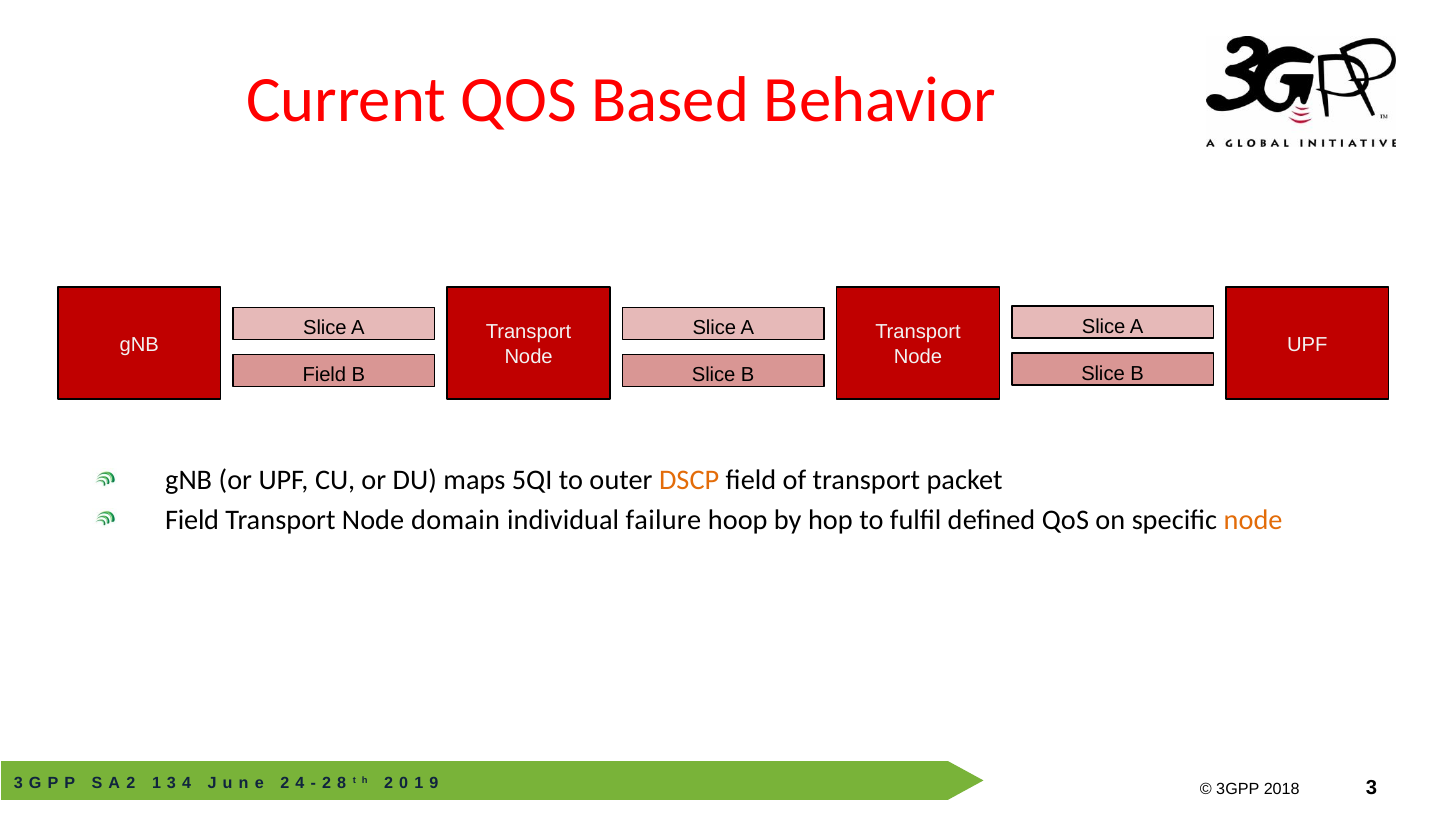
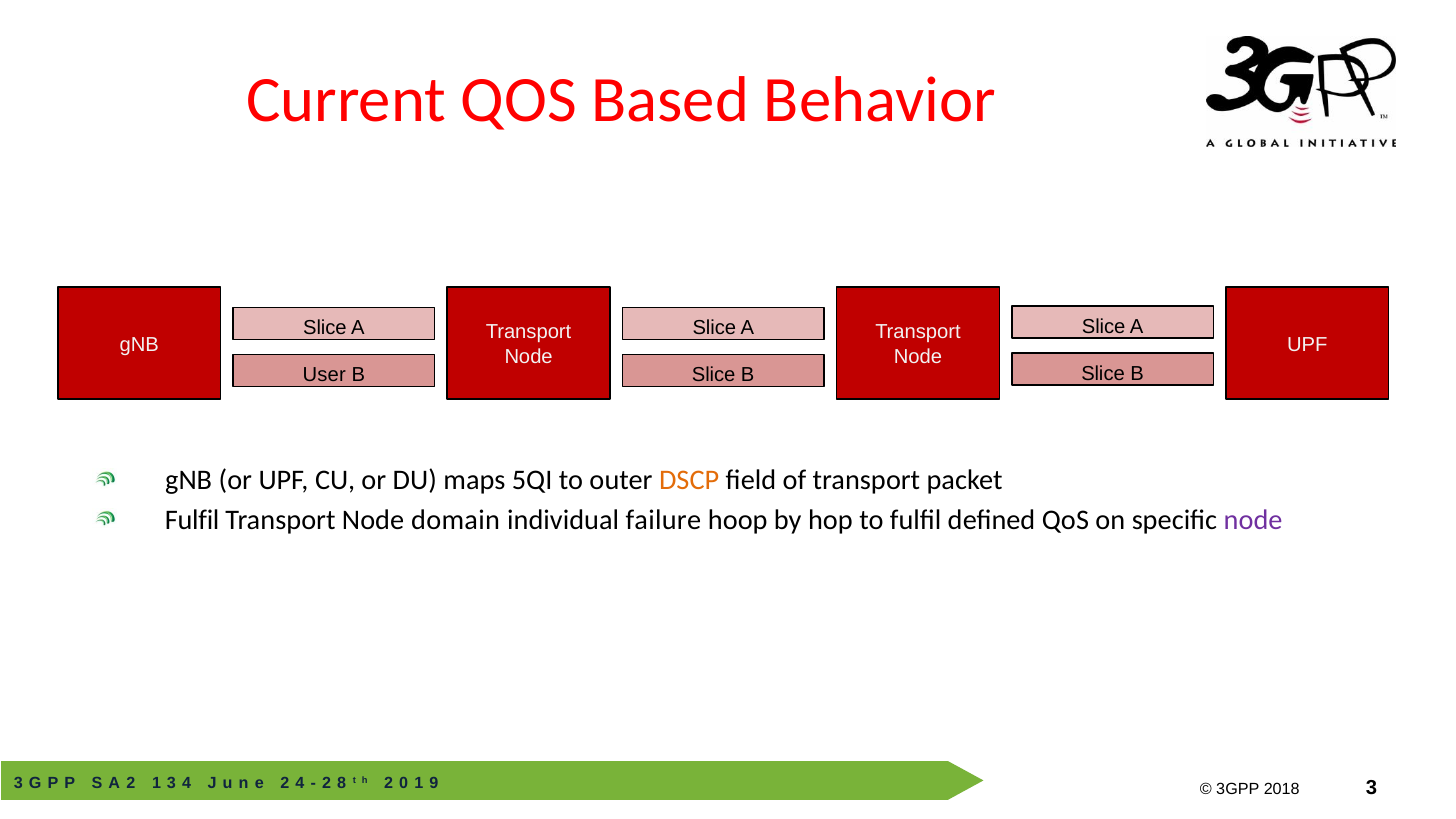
Field at (324, 375): Field -> User
Field at (192, 520): Field -> Fulfil
node at (1253, 520) colour: orange -> purple
